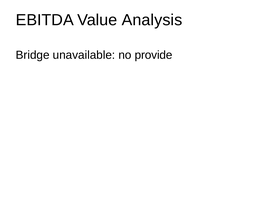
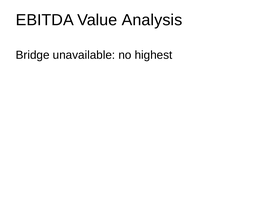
provide: provide -> highest
